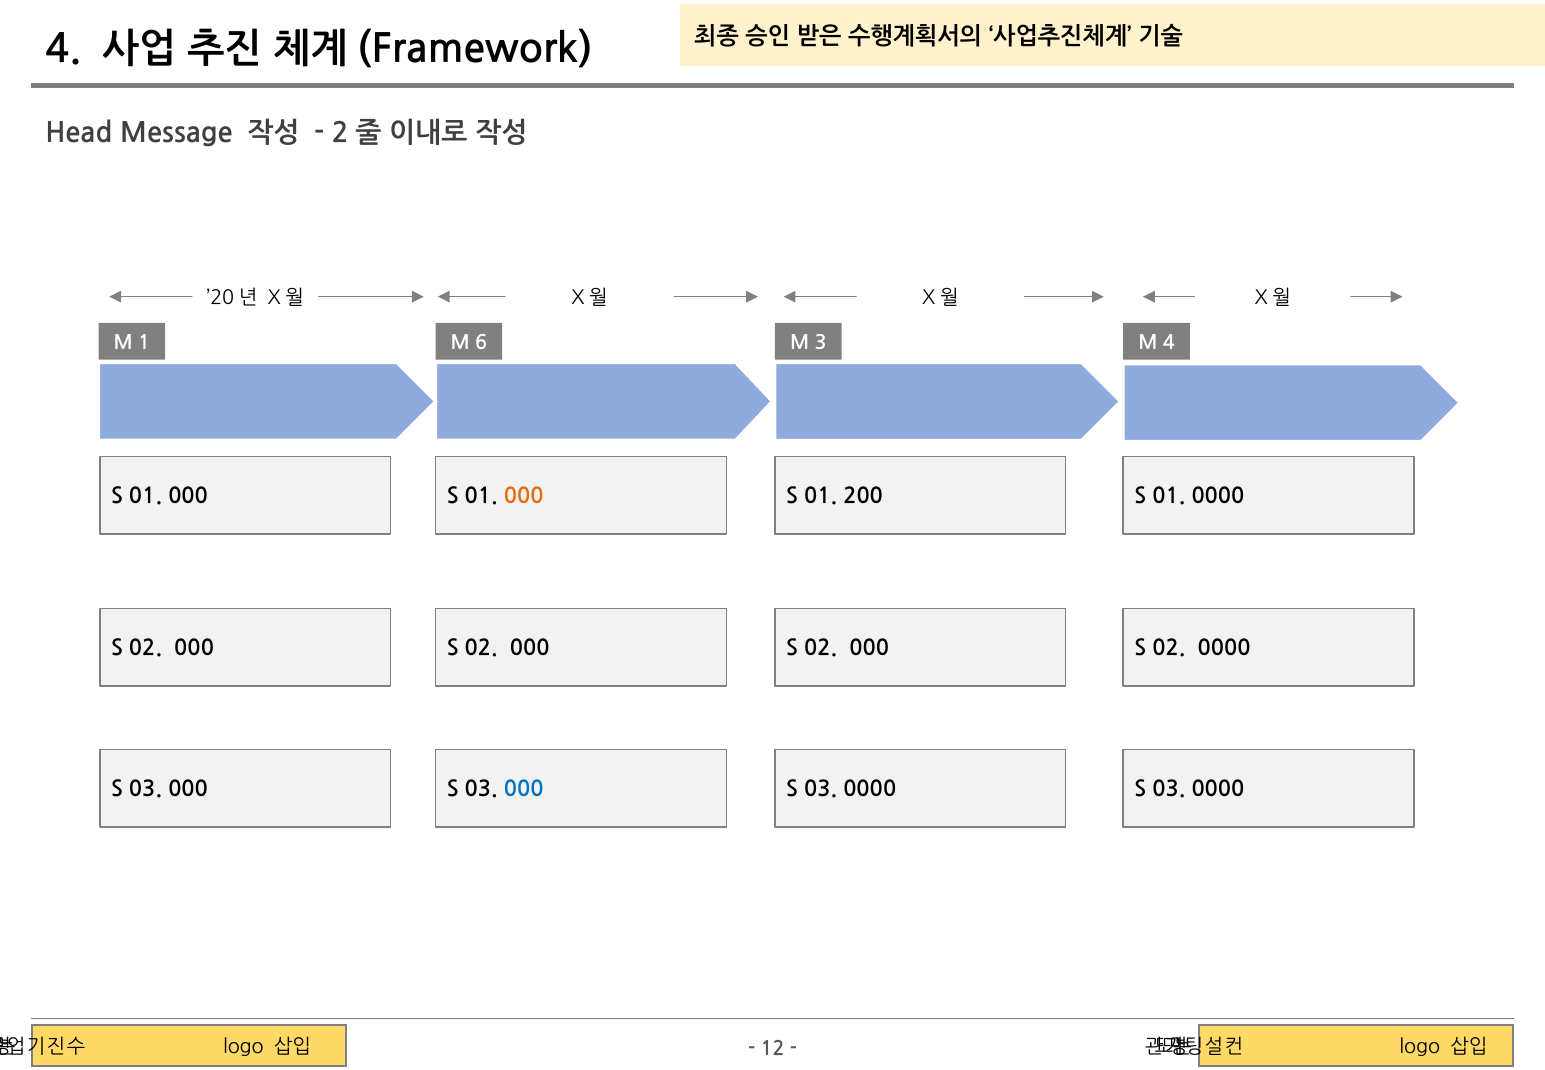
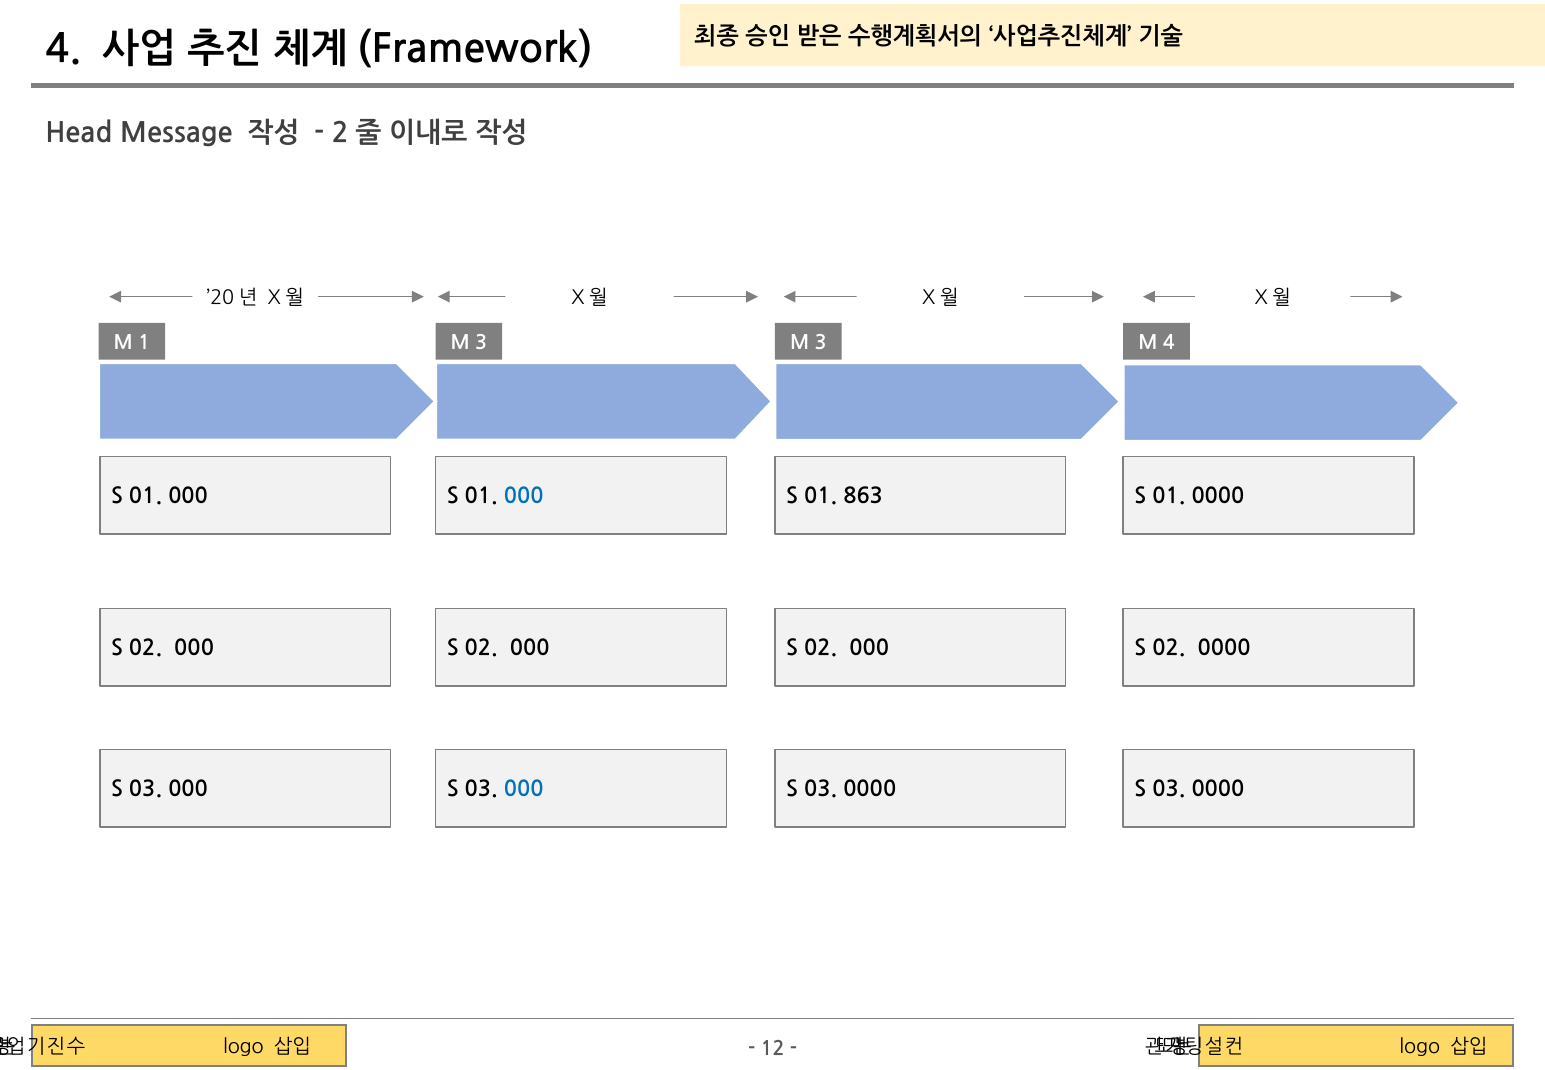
1 M 6: 6 -> 3
000 at (524, 497) colour: orange -> blue
200: 200 -> 863
